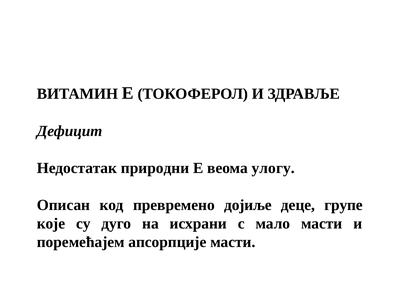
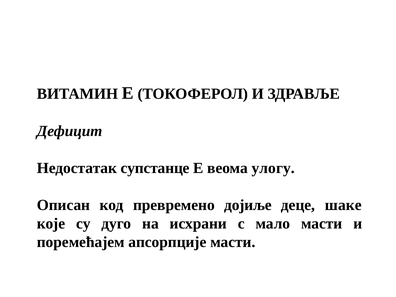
природни: природни -> супстанце
групе: групе -> шаке
